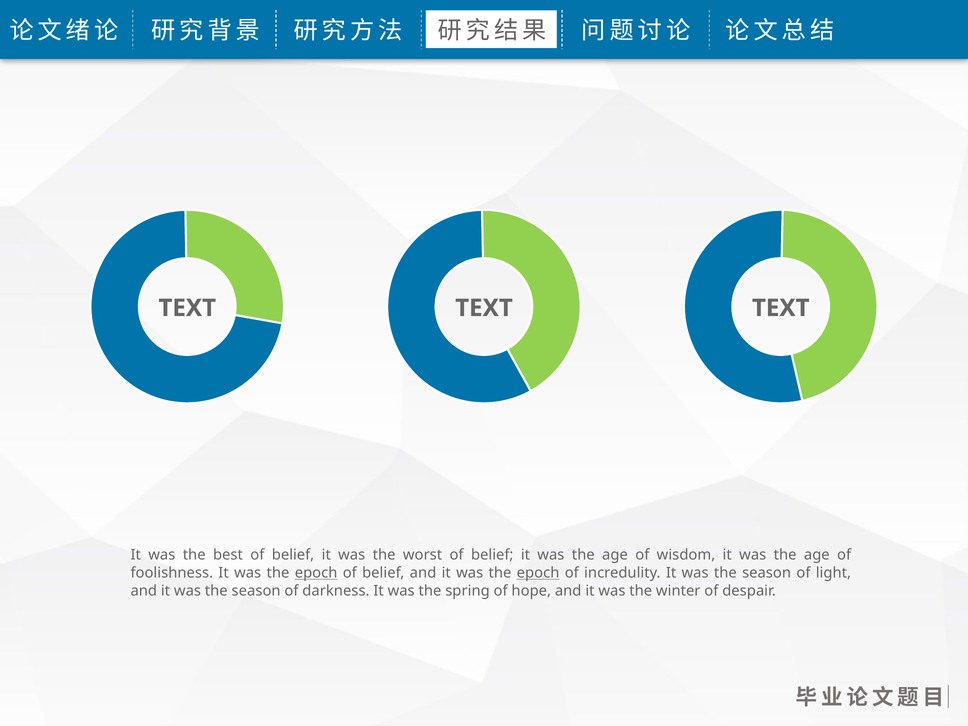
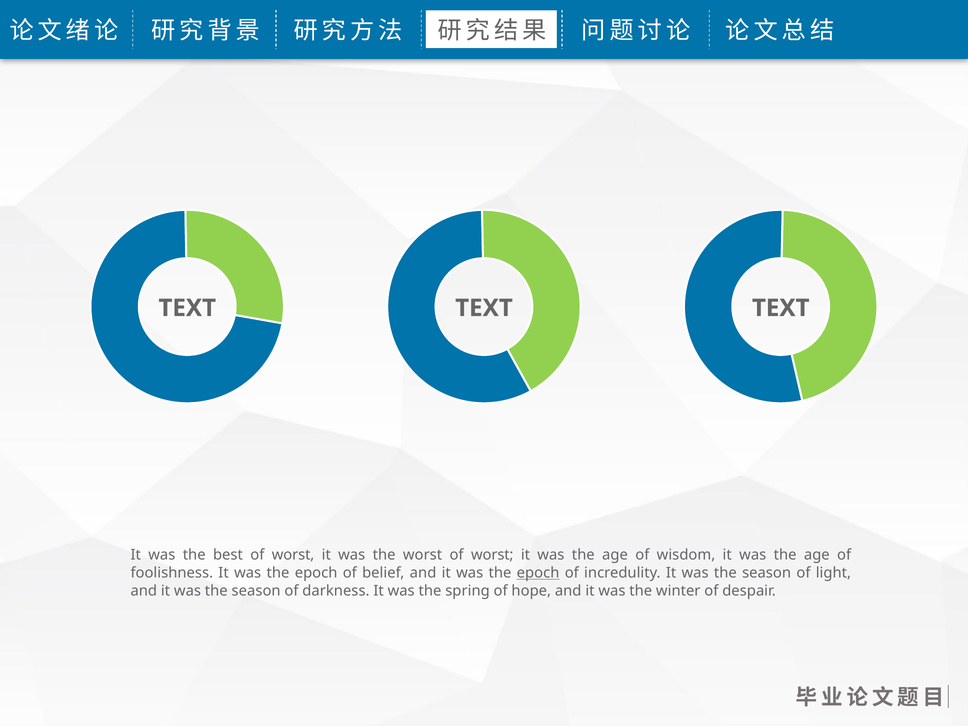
best of belief: belief -> worst
worst of belief: belief -> worst
epoch at (316, 573) underline: present -> none
